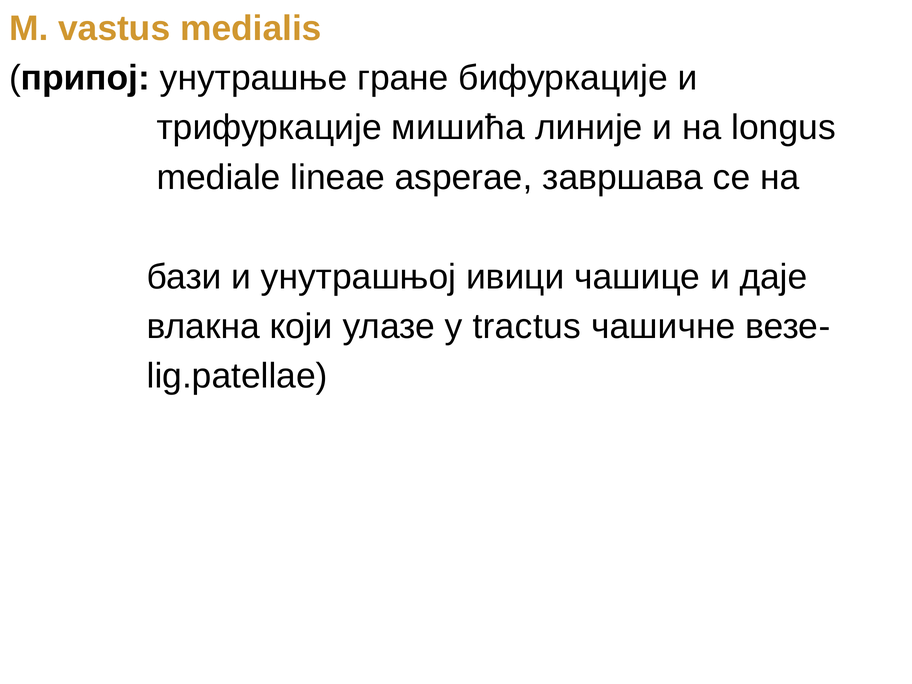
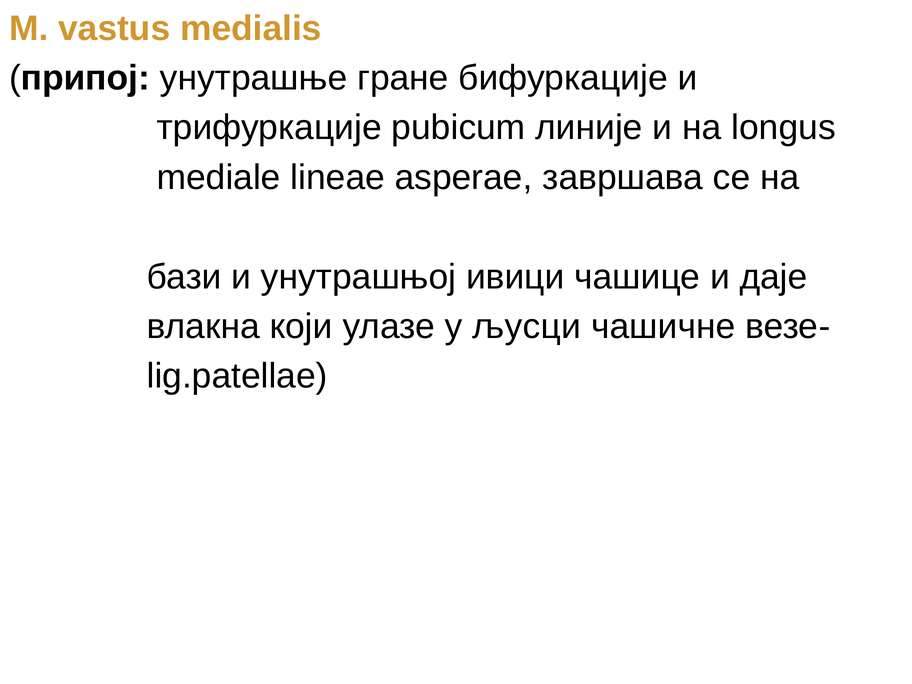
мишићa: мишићa -> pubicum
tractus: tractus -> љусци
